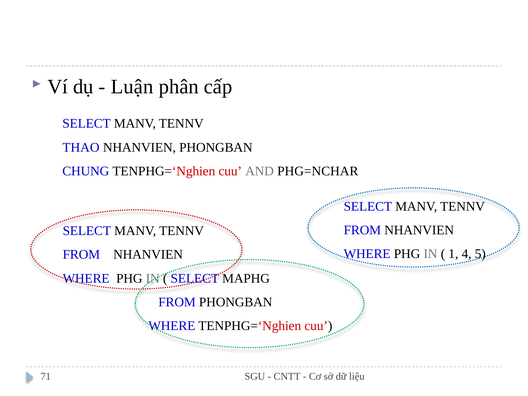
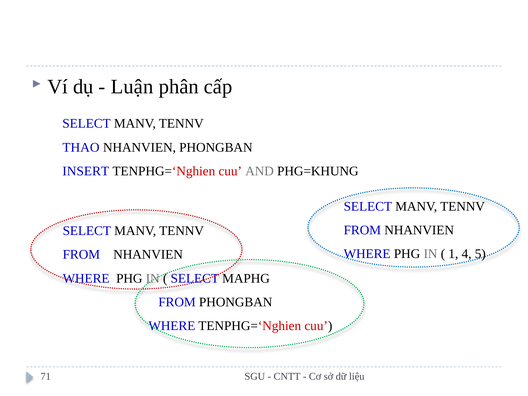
CHUNG: CHUNG -> INSERT
PHG=NCHAR: PHG=NCHAR -> PHG=KHUNG
